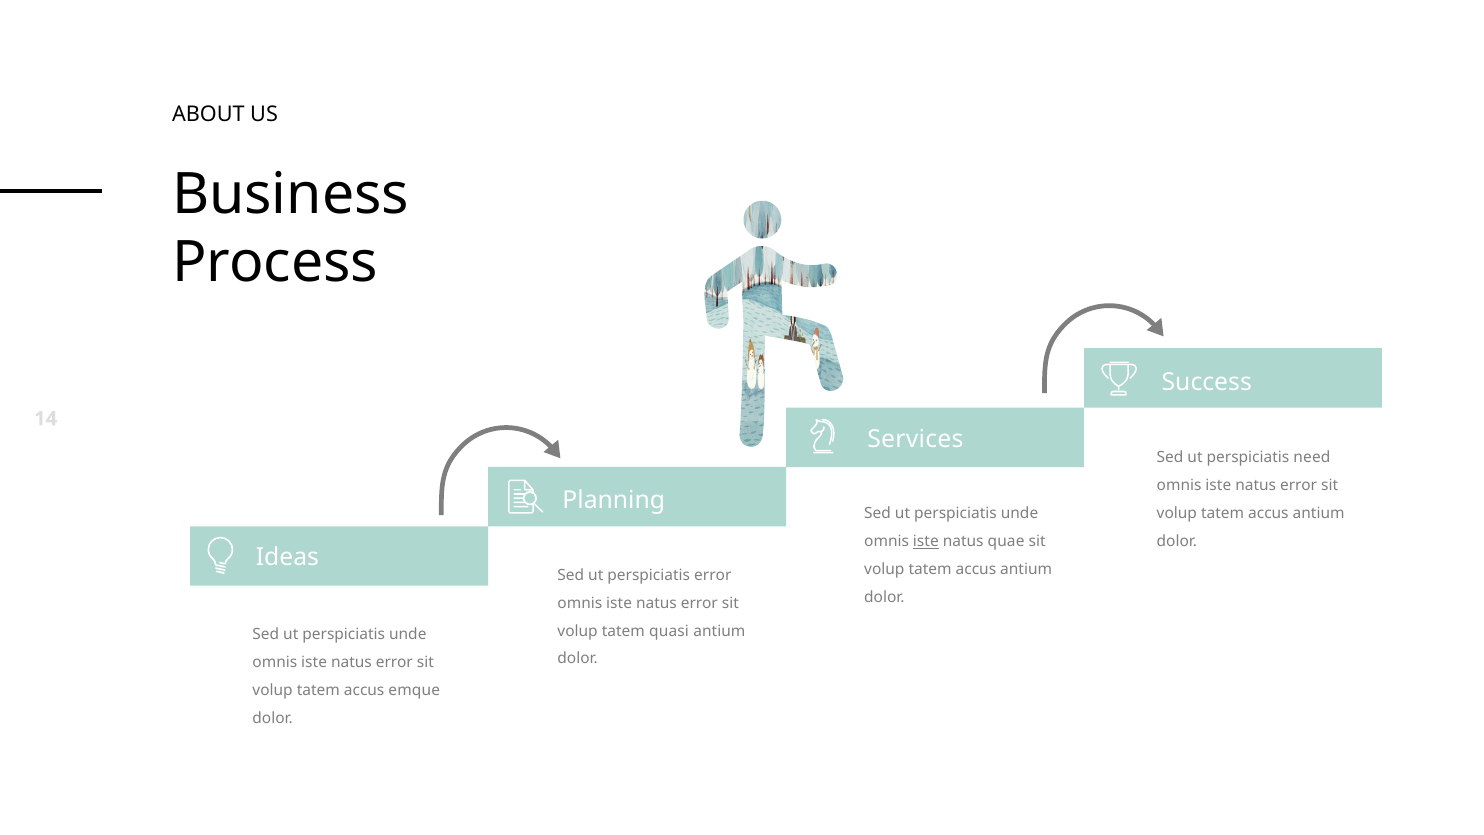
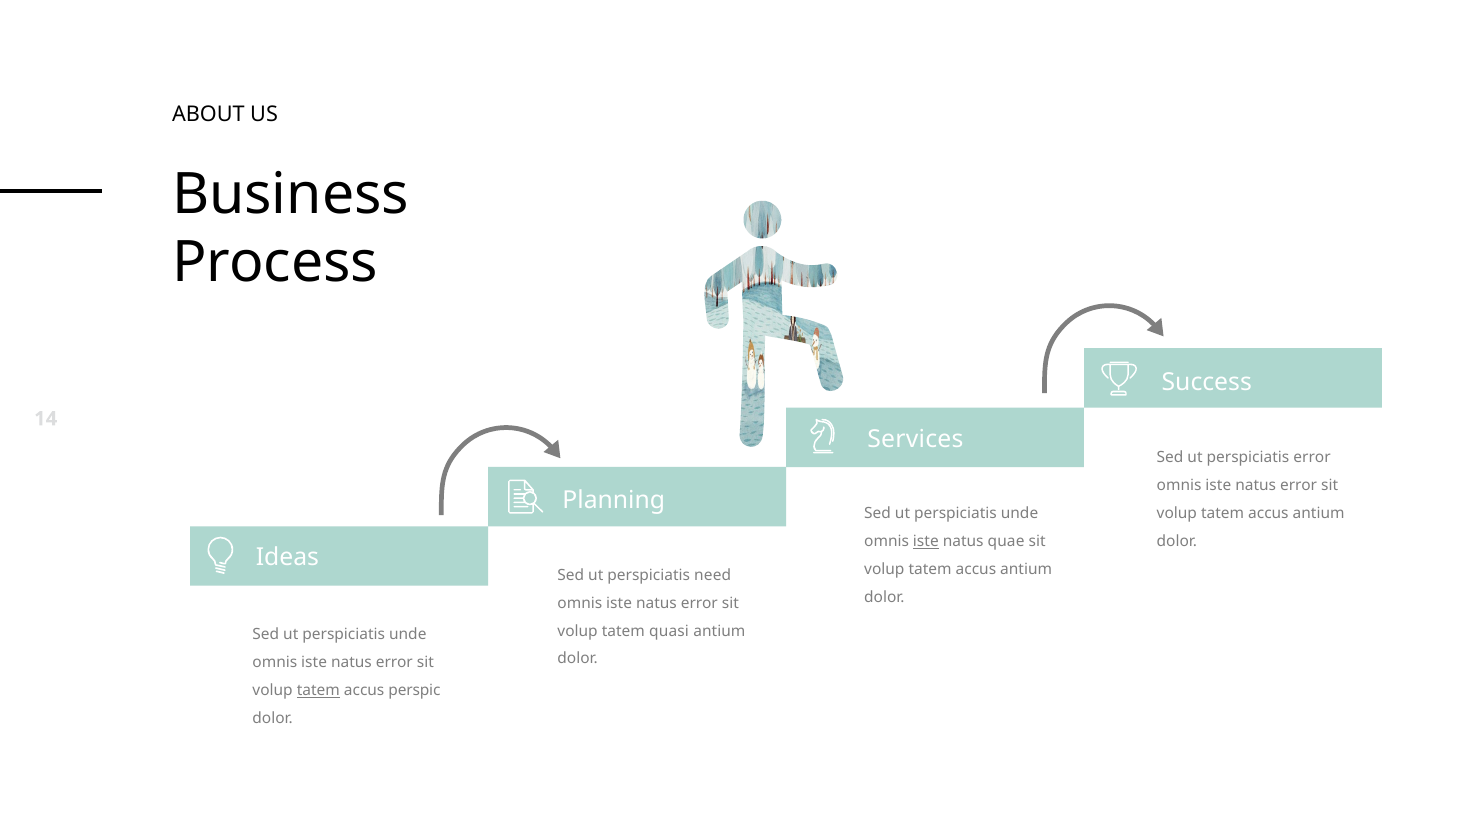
perspiciatis need: need -> error
perspiciatis error: error -> need
tatem at (318, 690) underline: none -> present
emque: emque -> perspic
